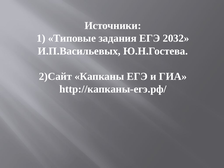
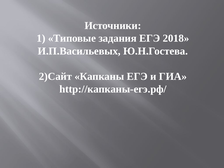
2032: 2032 -> 2018
